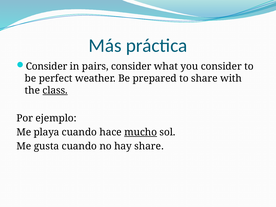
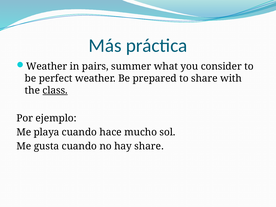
Consider at (47, 66): Consider -> Weather
pairs consider: consider -> summer
mucho underline: present -> none
